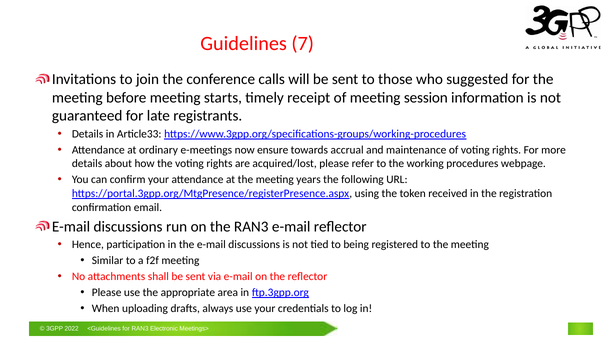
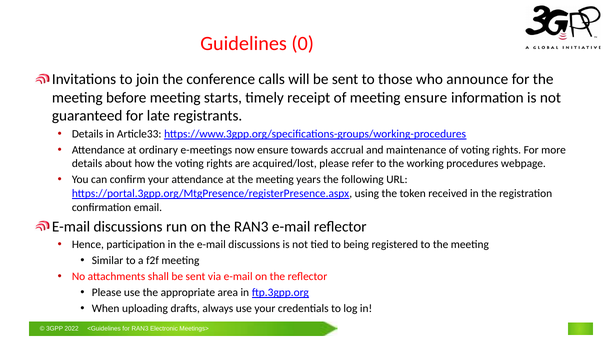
7: 7 -> 0
suggested: suggested -> announce
meeting session: session -> ensure
